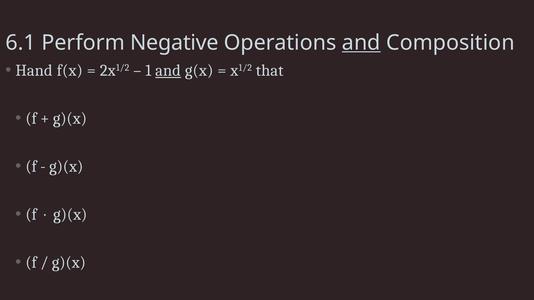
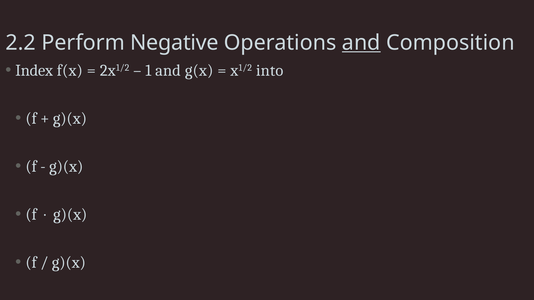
6.1: 6.1 -> 2.2
Hand: Hand -> Index
and at (168, 70) underline: present -> none
that: that -> into
